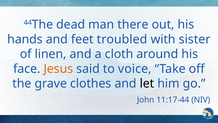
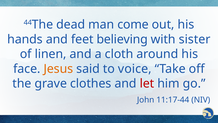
there: there -> come
troubled: troubled -> believing
let colour: black -> red
